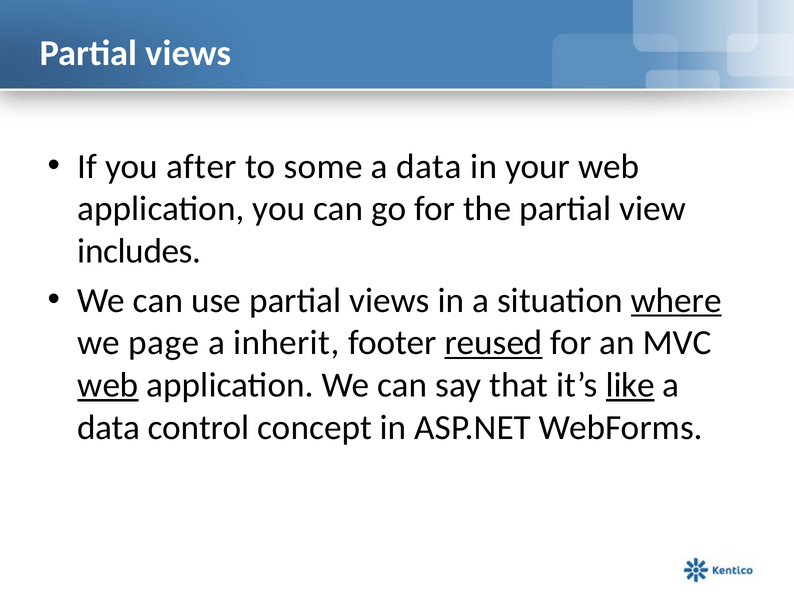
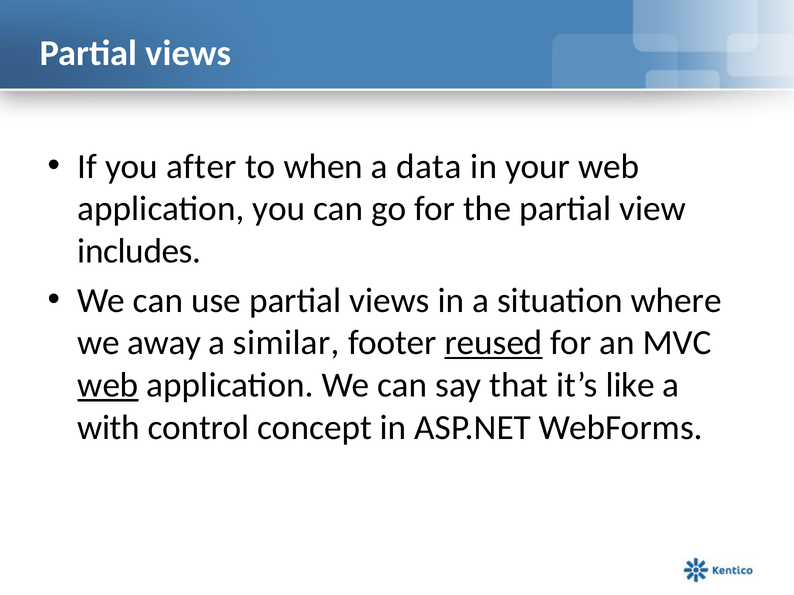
some: some -> when
where underline: present -> none
page: page -> away
inherit: inherit -> similar
like underline: present -> none
data at (109, 428): data -> with
